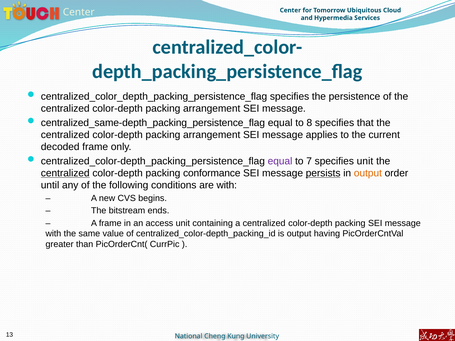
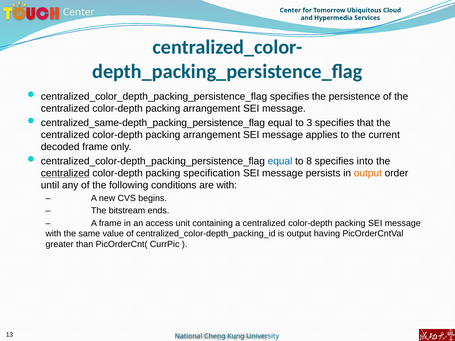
8: 8 -> 3
equal at (280, 161) colour: purple -> blue
7: 7 -> 8
specifies unit: unit -> into
conformance: conformance -> specification
persists underline: present -> none
